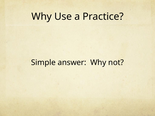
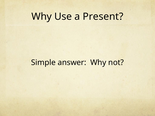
Practice: Practice -> Present
